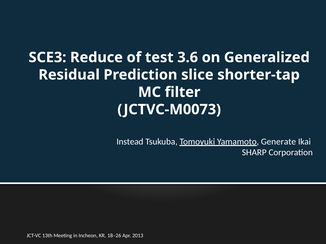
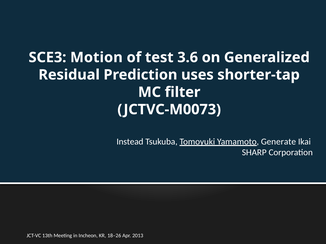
Reduce: Reduce -> Motion
slice: slice -> uses
